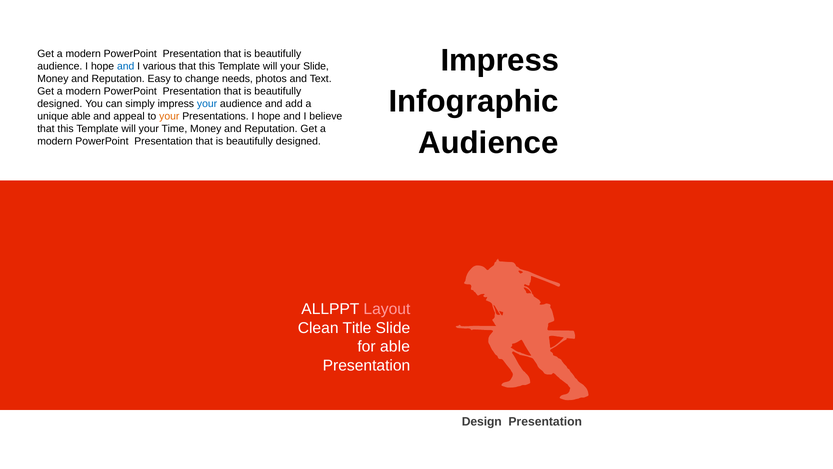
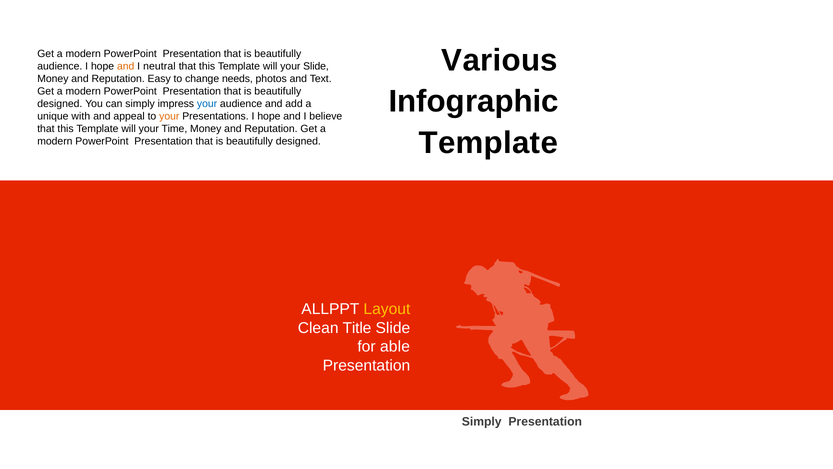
Impress at (500, 60): Impress -> Various
and at (126, 66) colour: blue -> orange
various: various -> neutral
unique able: able -> with
Audience at (489, 143): Audience -> Template
Layout colour: pink -> yellow
Design at (482, 421): Design -> Simply
